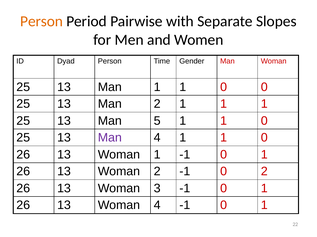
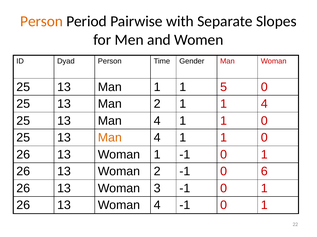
Man 1 1 0: 0 -> 5
1 1 1: 1 -> 4
5 at (157, 121): 5 -> 4
Man at (110, 138) colour: purple -> orange
0 2: 2 -> 6
